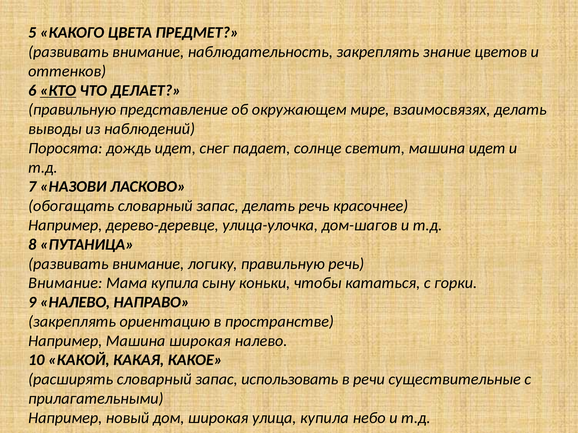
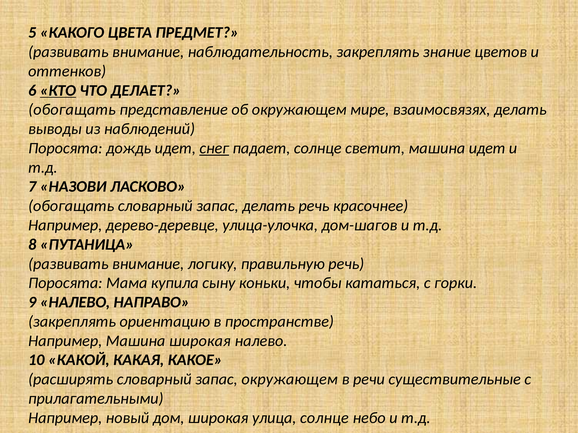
правильную at (72, 110): правильную -> обогащать
снег underline: none -> present
Внимание at (65, 283): Внимание -> Поросята
запас использовать: использовать -> окружающем
улица купила: купила -> солнце
